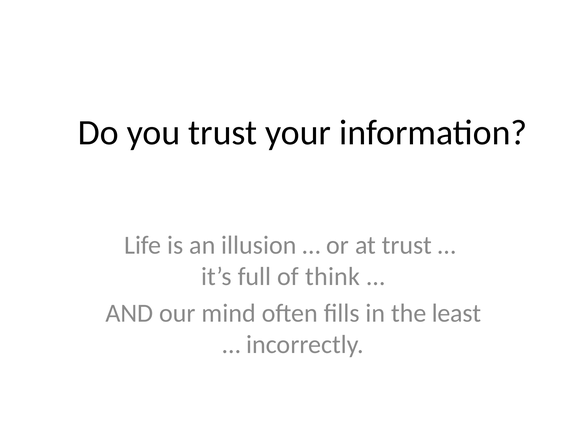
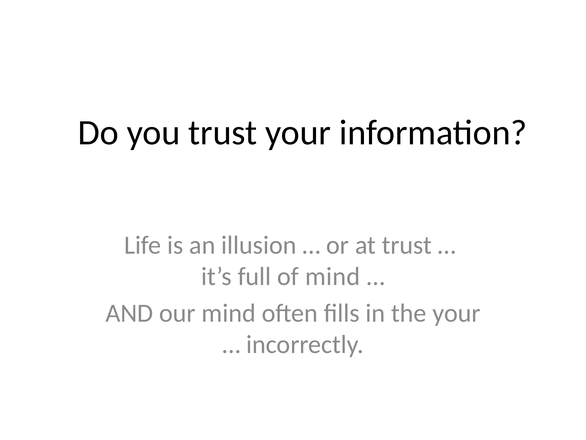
of think: think -> mind
the least: least -> your
